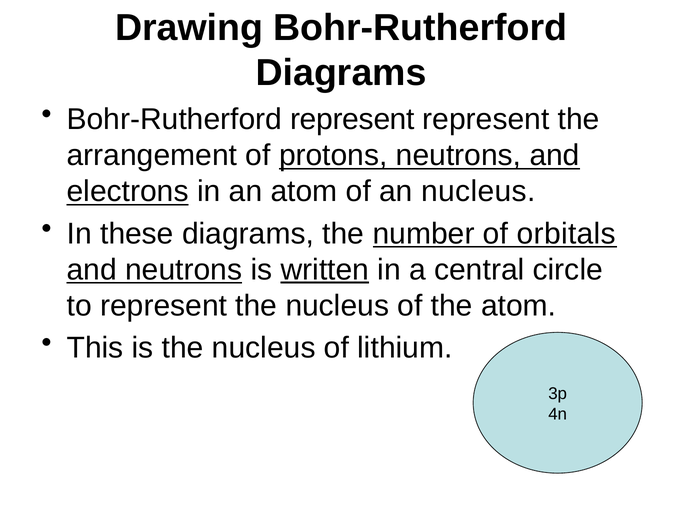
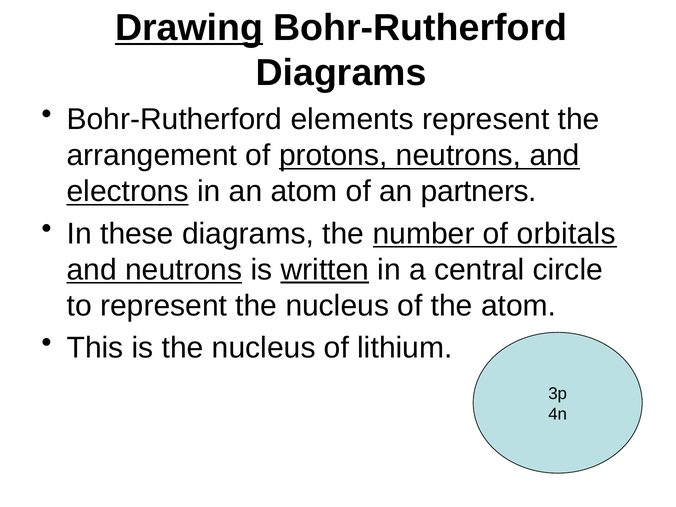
Drawing underline: none -> present
Bohr-Rutherford represent: represent -> elements
an nucleus: nucleus -> partners
